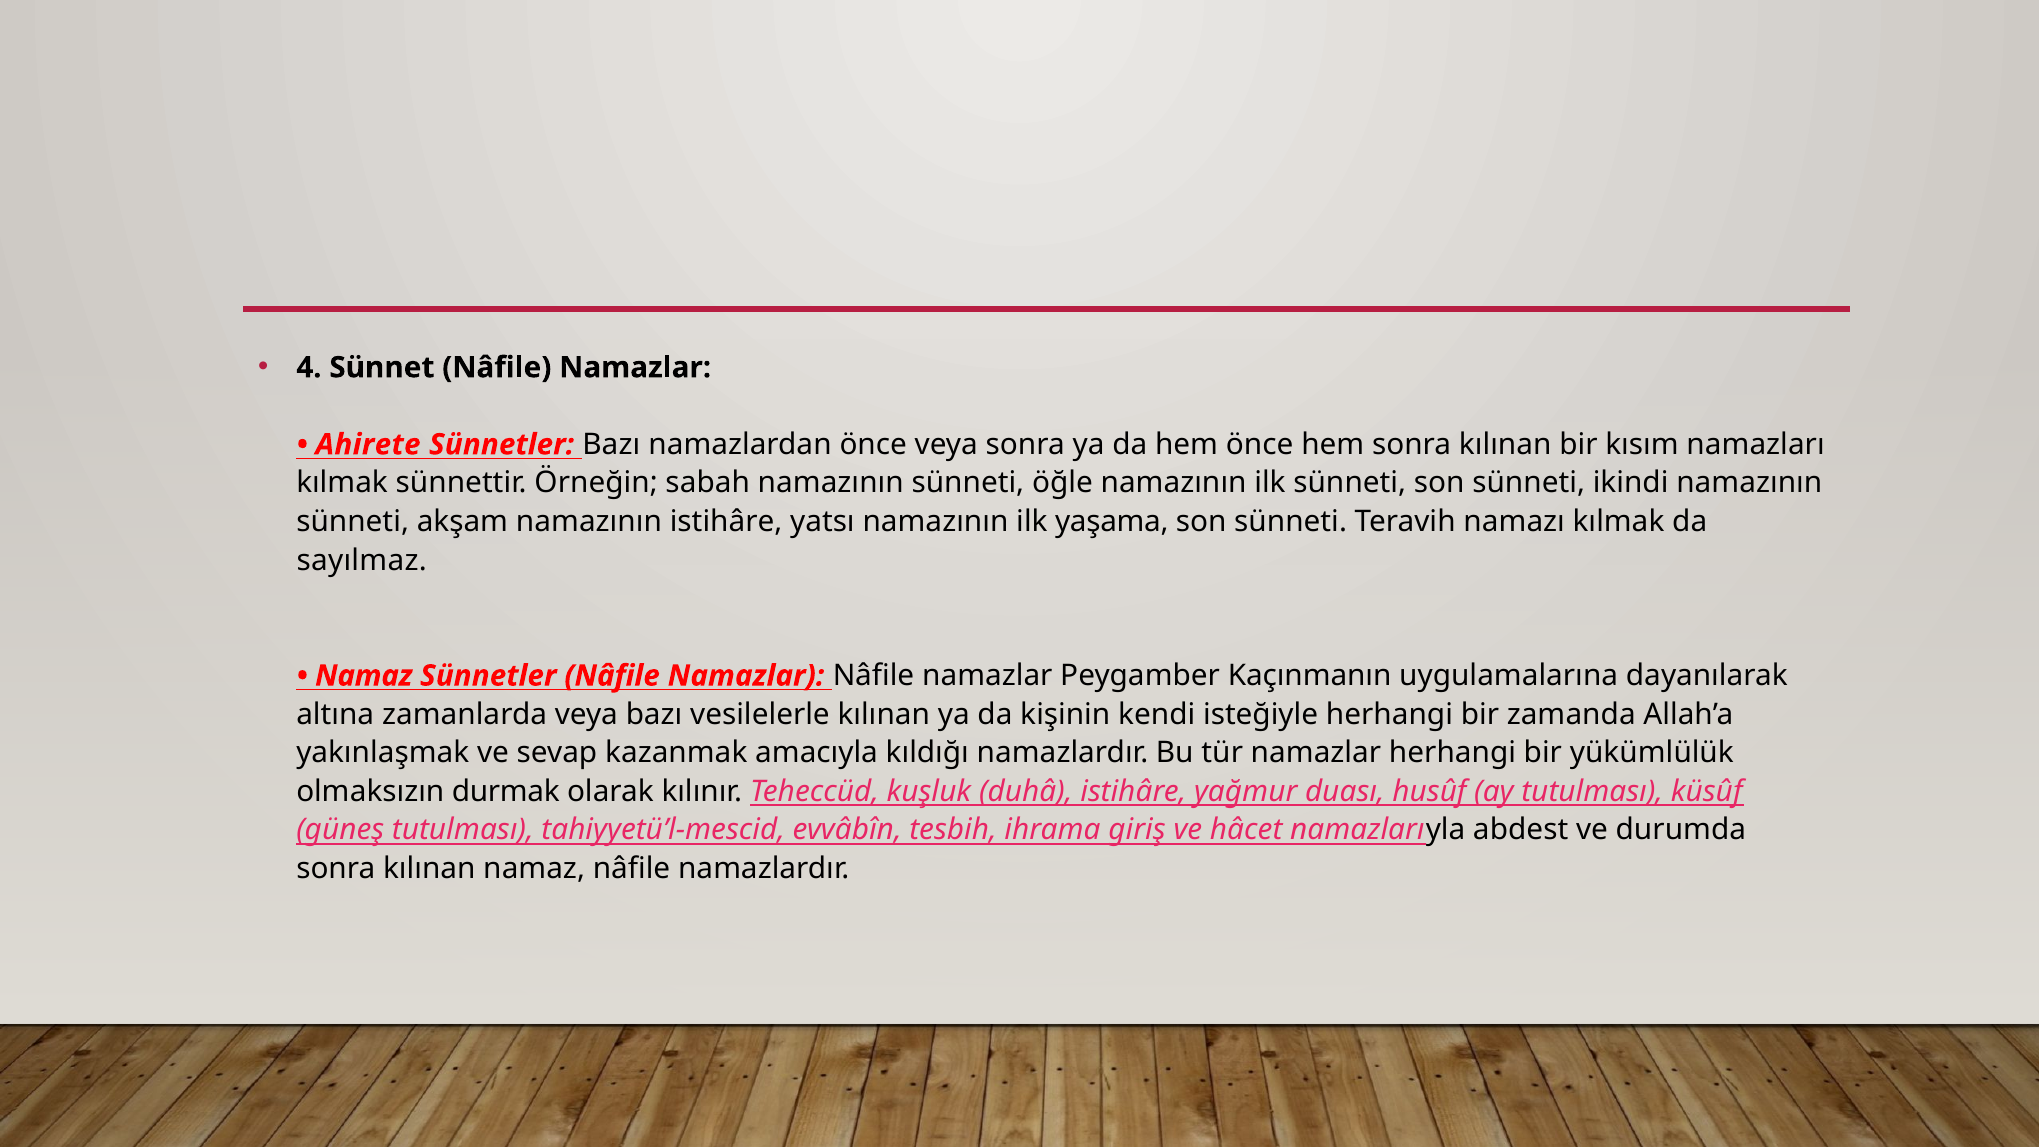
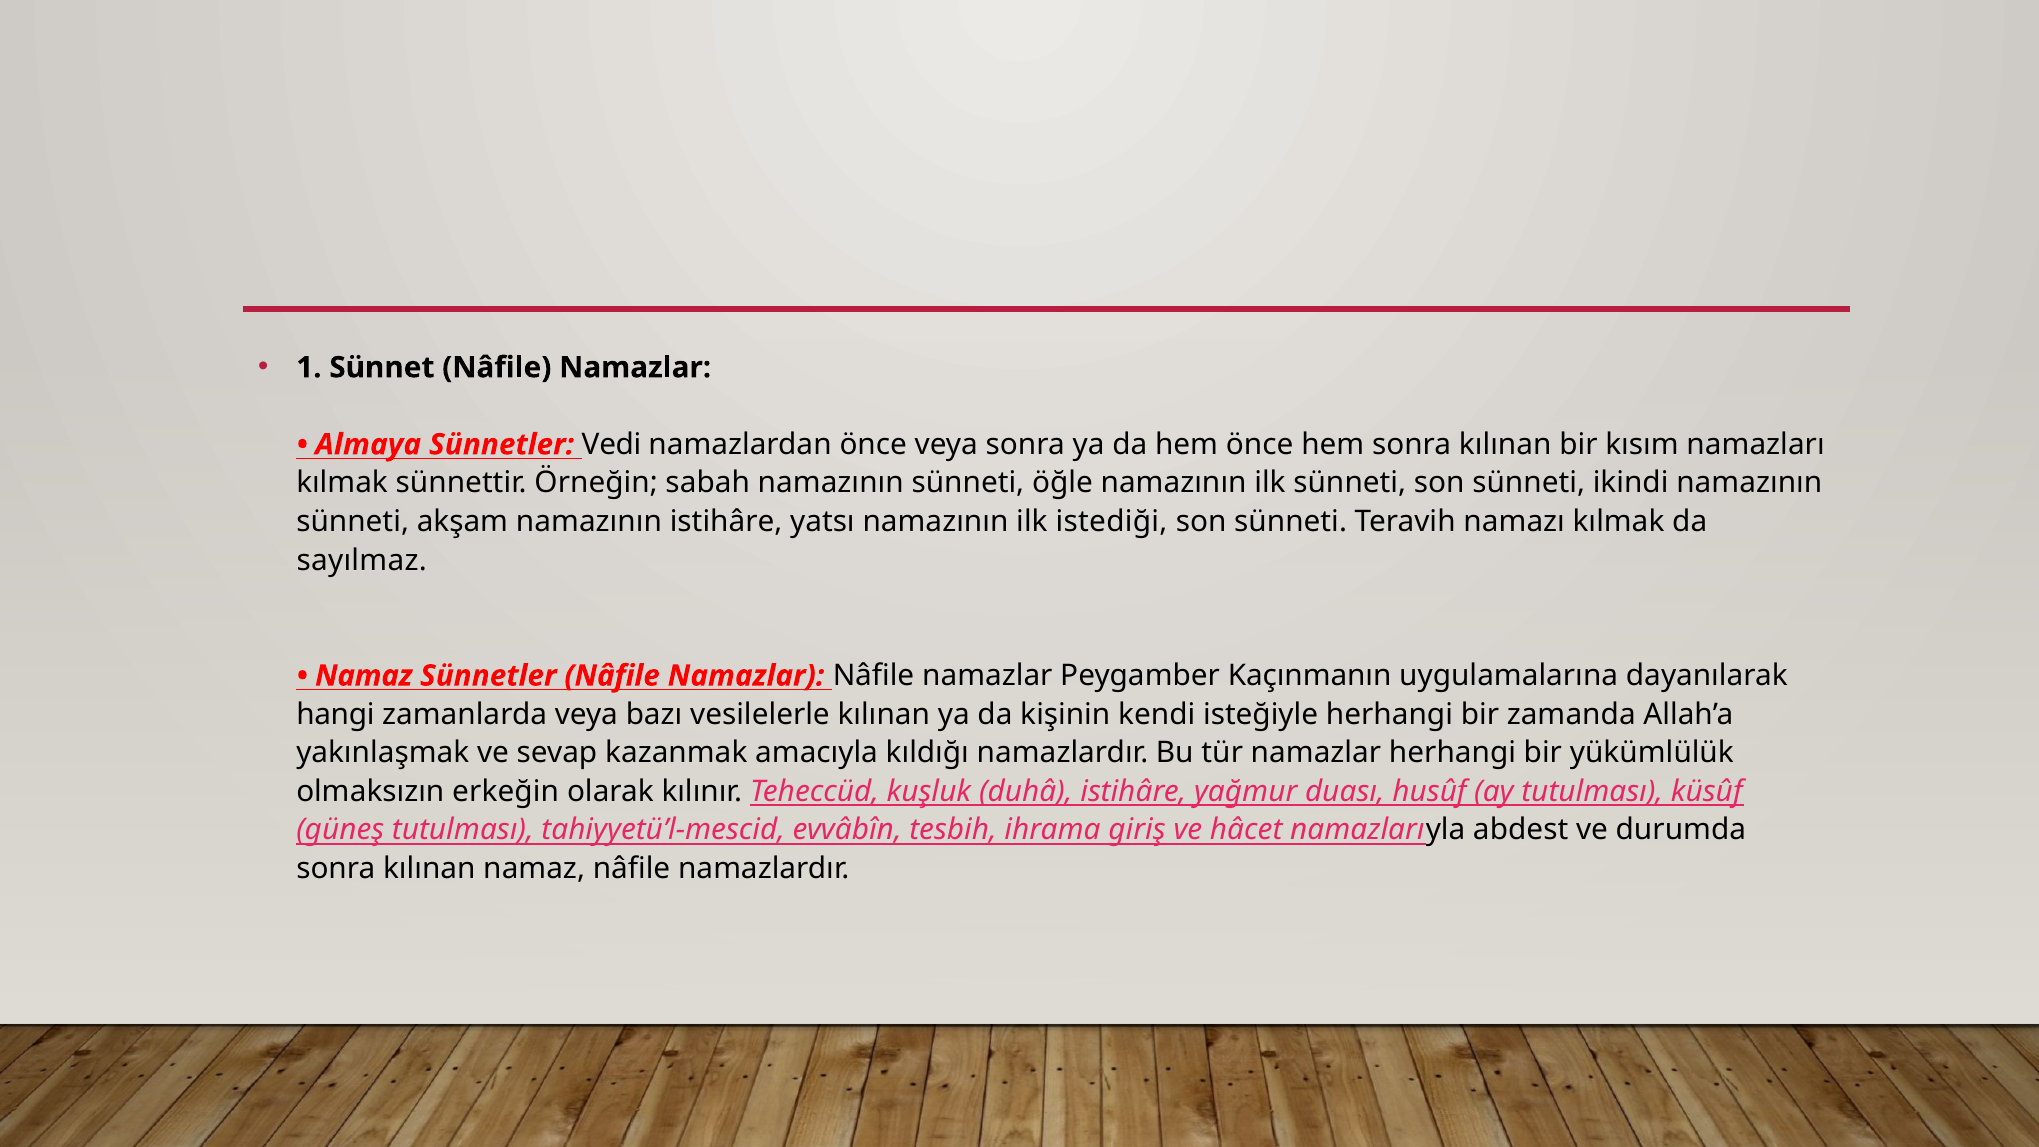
4: 4 -> 1
Ahirete: Ahirete -> Almaya
Sünnetler Bazı: Bazı -> Vedi
yaşama: yaşama -> istediği
altına: altına -> hangi
durmak: durmak -> erkeğin
